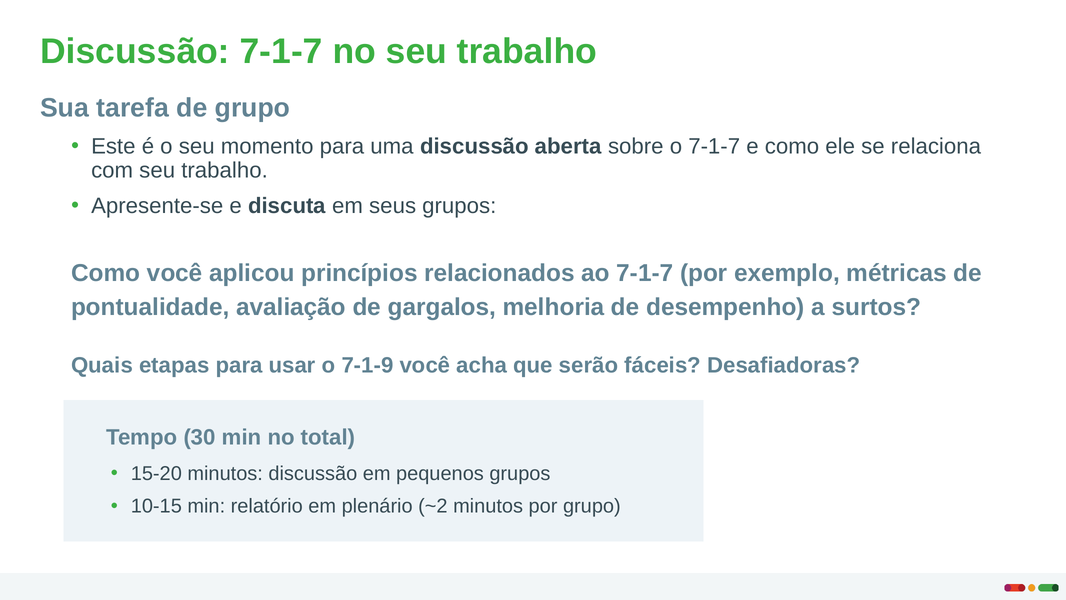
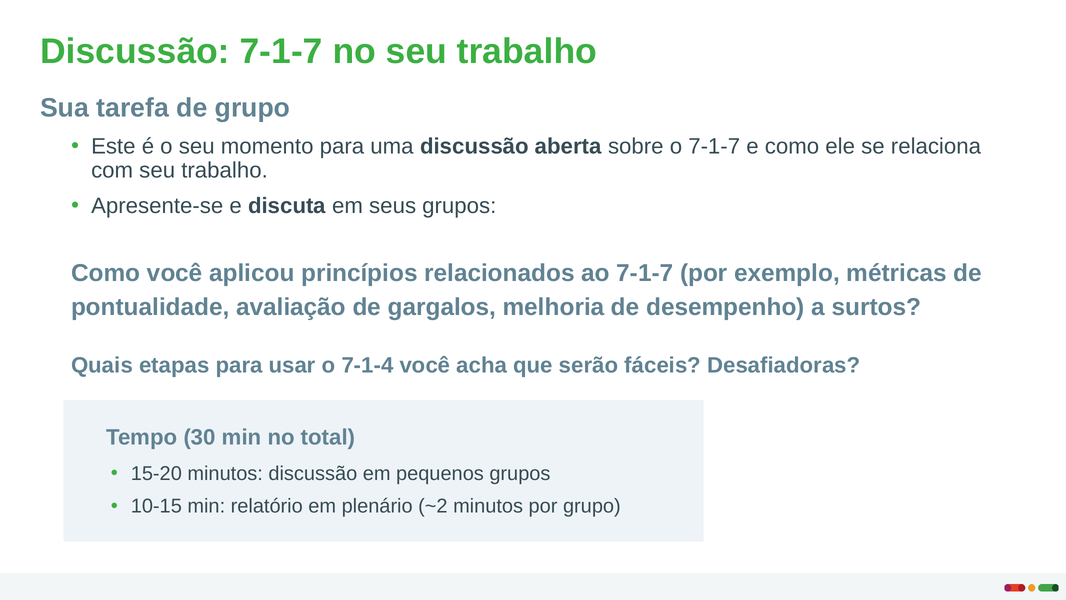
7-1-9: 7-1-9 -> 7-1-4
